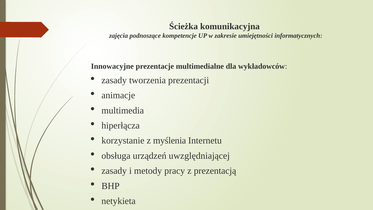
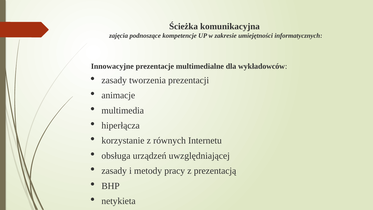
myślenia: myślenia -> równych
